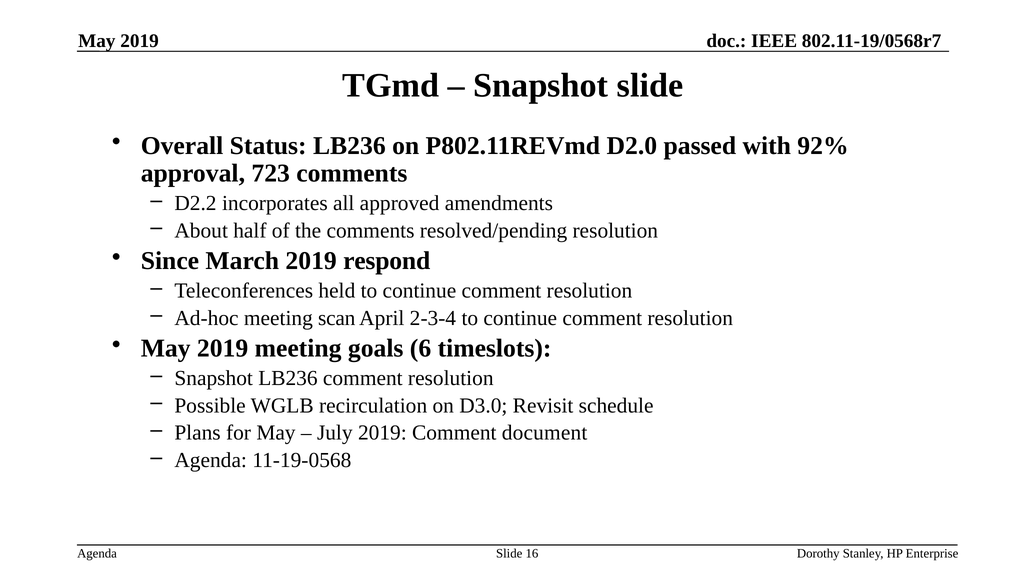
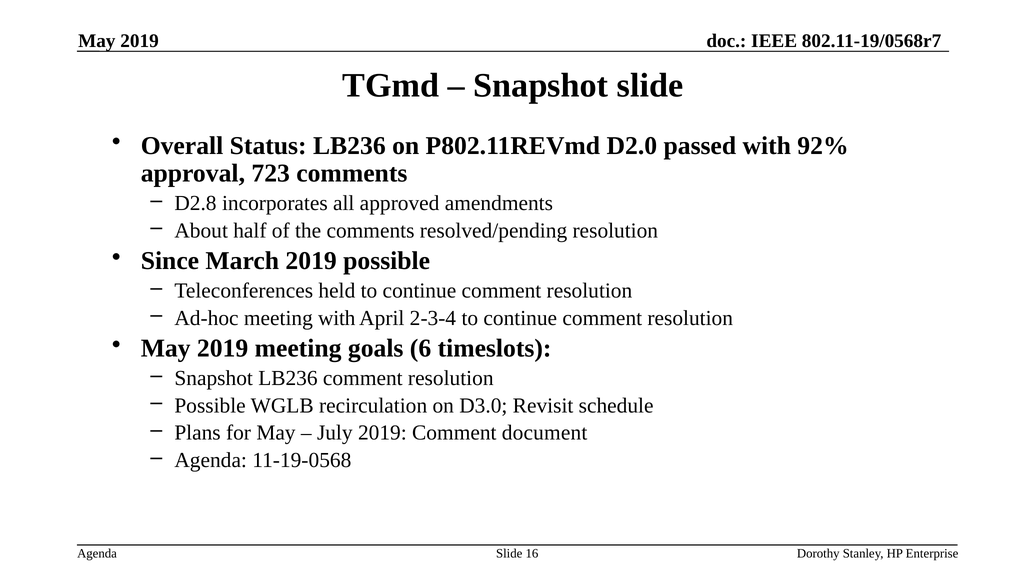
D2.2: D2.2 -> D2.8
2019 respond: respond -> possible
meeting scan: scan -> with
